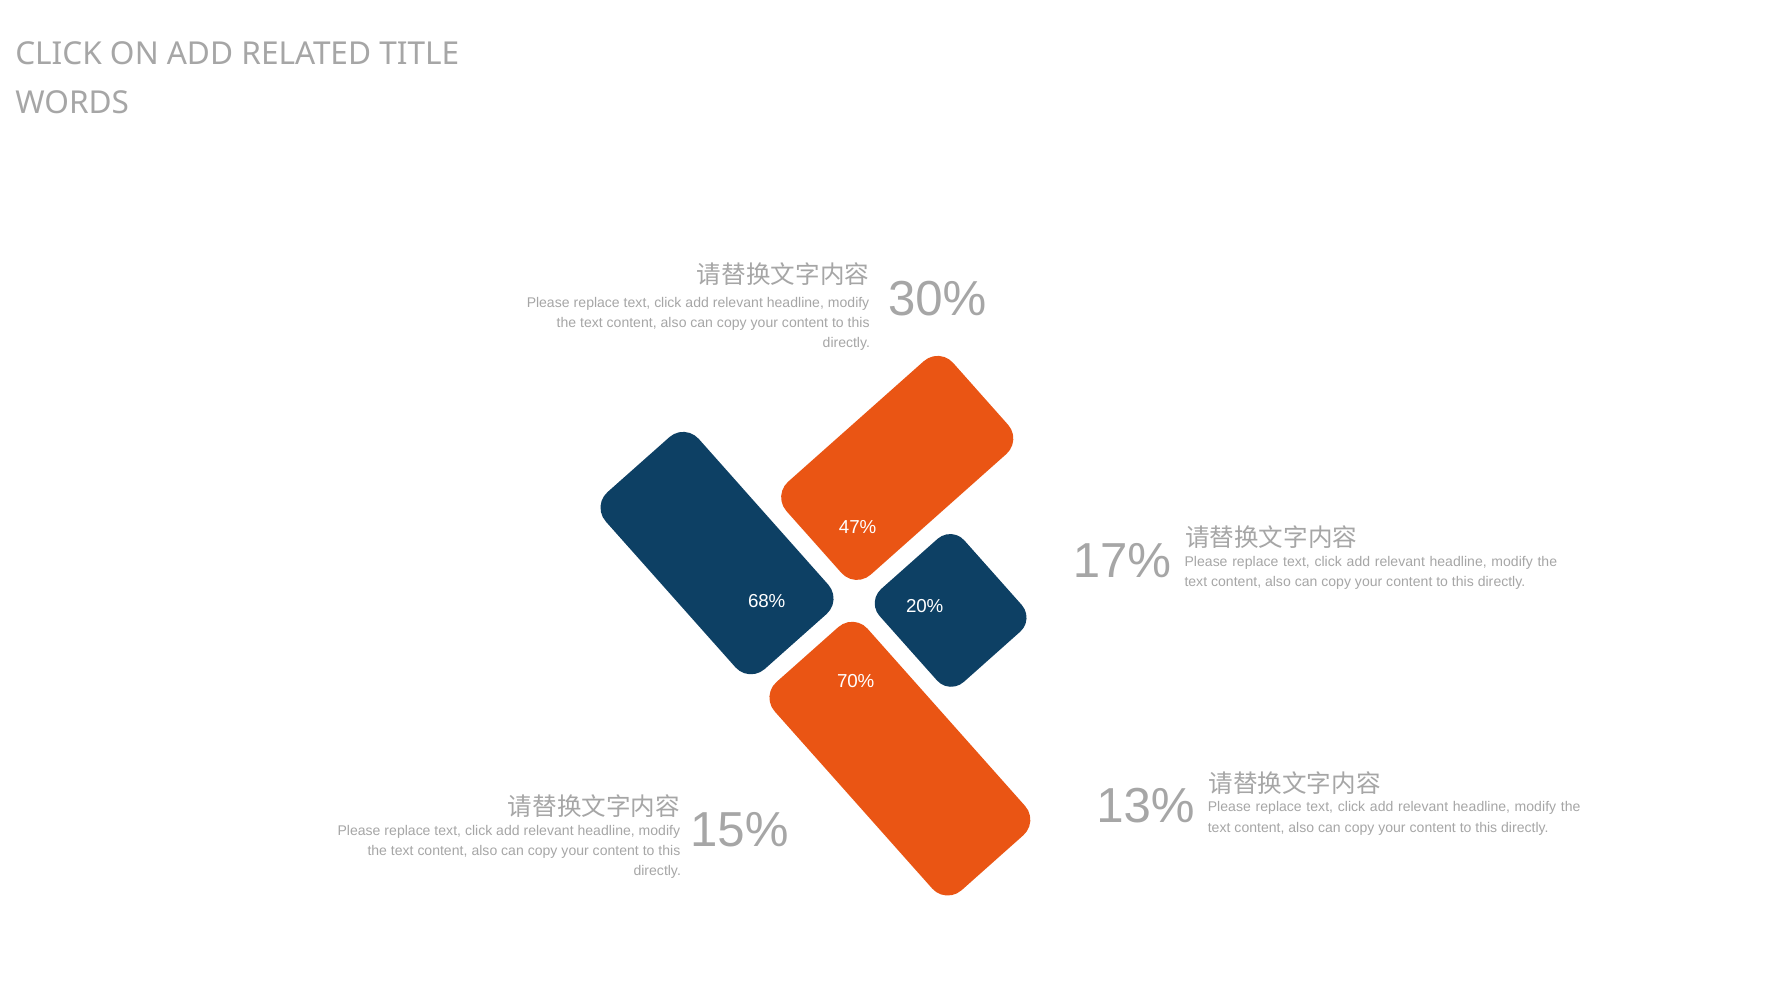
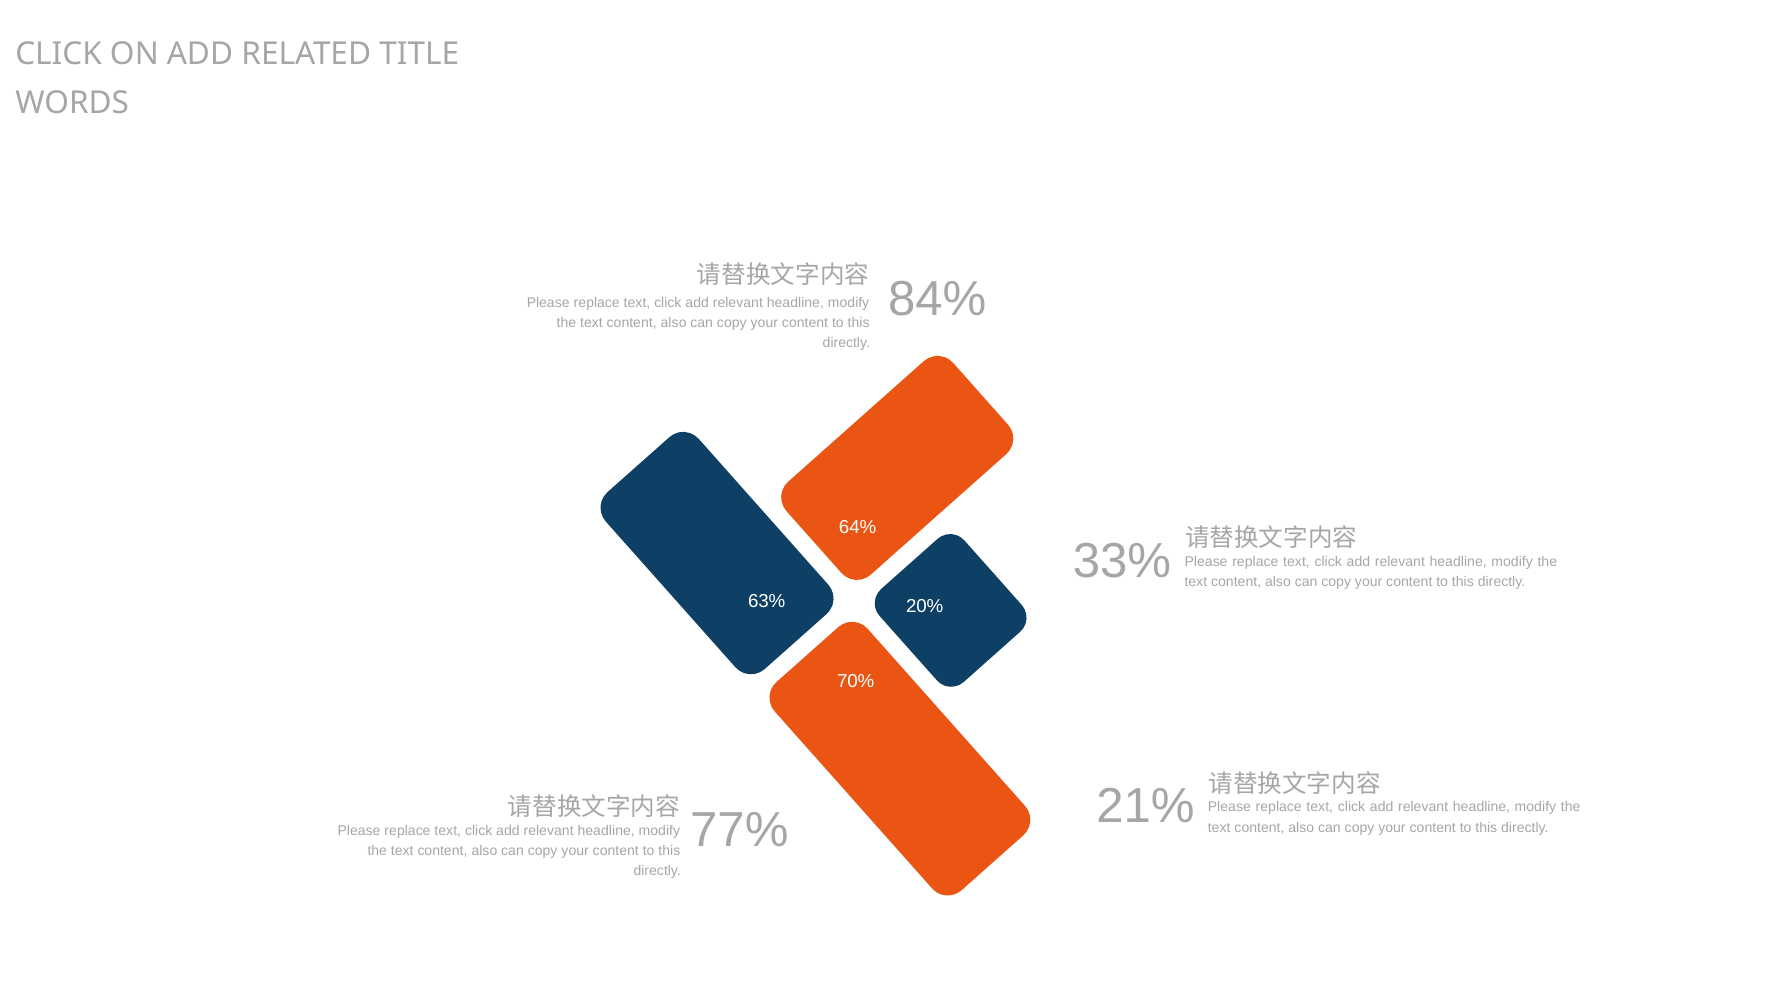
30%: 30% -> 84%
47%: 47% -> 64%
17%: 17% -> 33%
68%: 68% -> 63%
13%: 13% -> 21%
15%: 15% -> 77%
